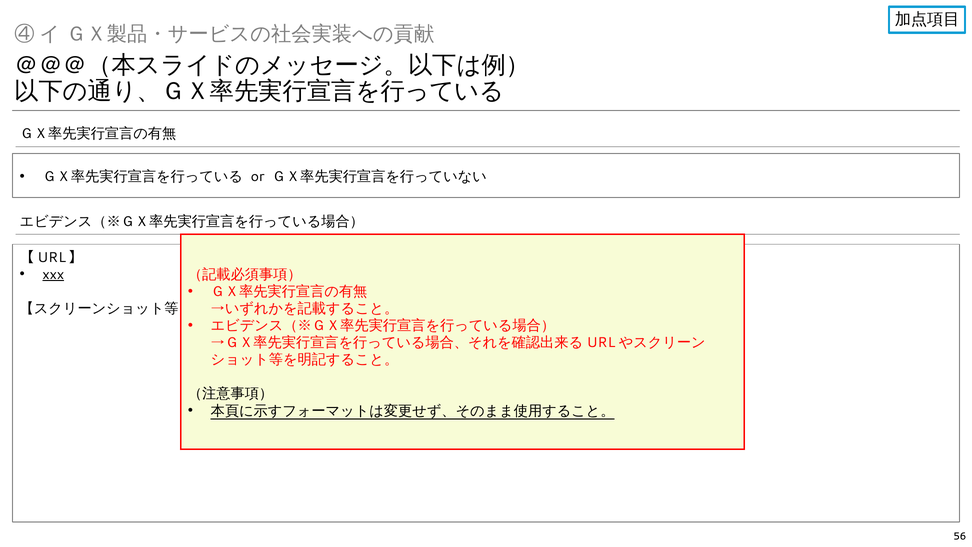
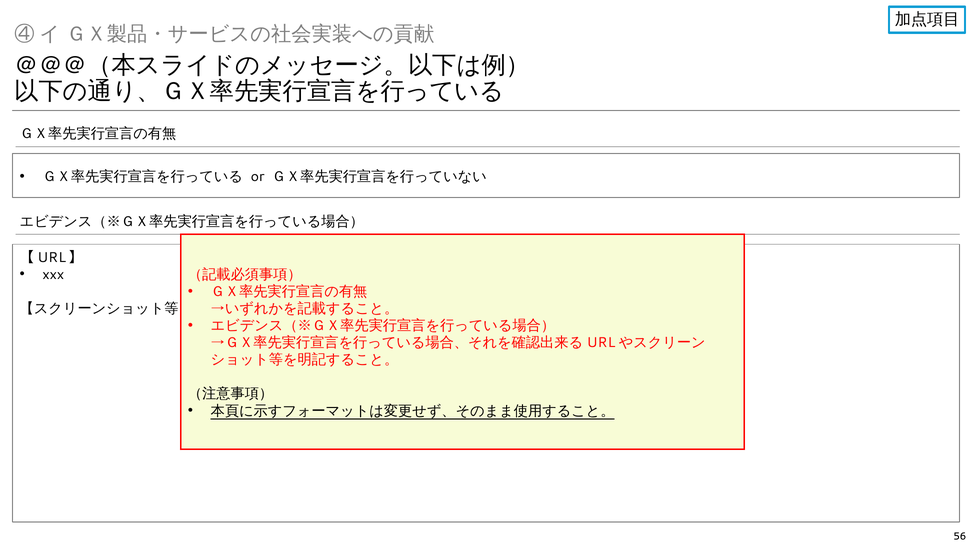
xxx underline: present -> none
